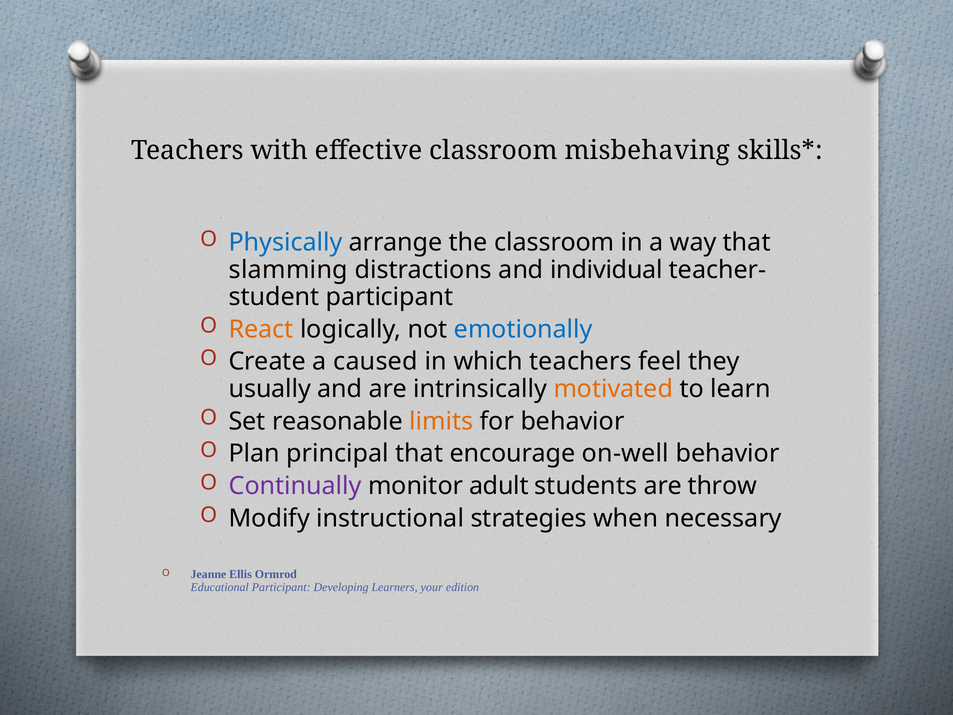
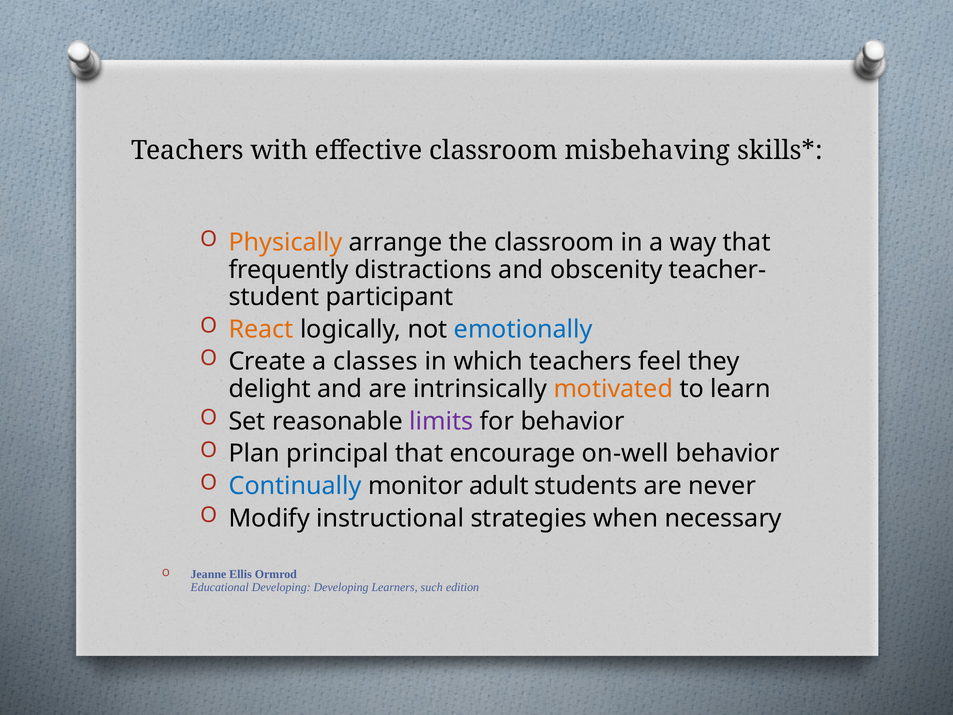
Physically colour: blue -> orange
slamming: slamming -> frequently
individual: individual -> obscenity
caused: caused -> classes
usually: usually -> delight
limits colour: orange -> purple
Continually colour: purple -> blue
throw: throw -> never
Educational Participant: Participant -> Developing
your: your -> such
